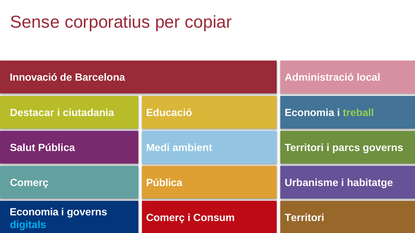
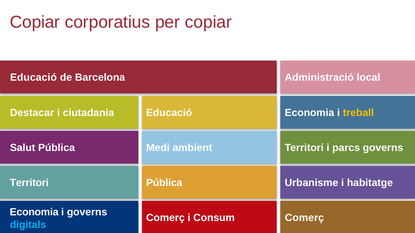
Sense at (35, 22): Sense -> Copiar
Innovació at (34, 78): Innovació -> Educació
treball colour: light green -> yellow
Comerç at (29, 183): Comerç -> Territori
Territori at (305, 218): Territori -> Comerç
